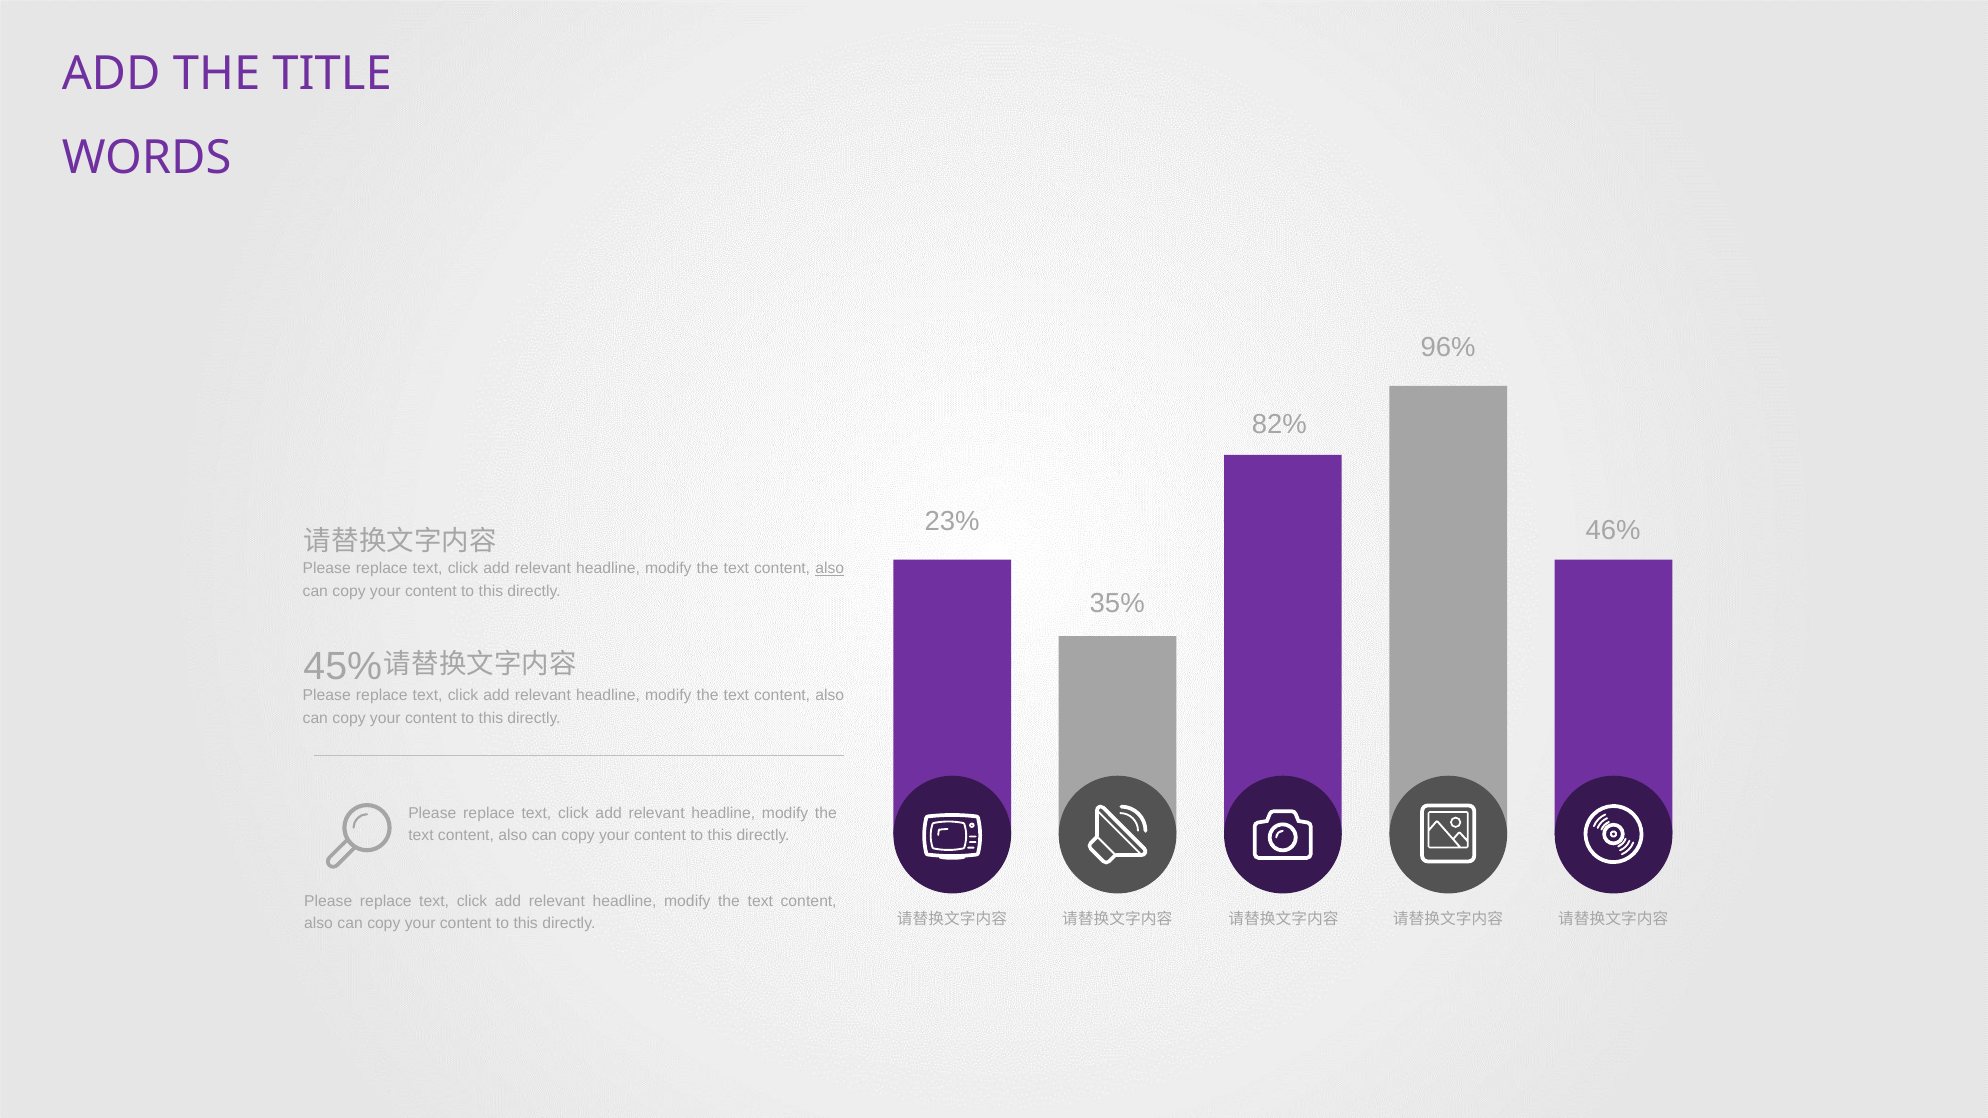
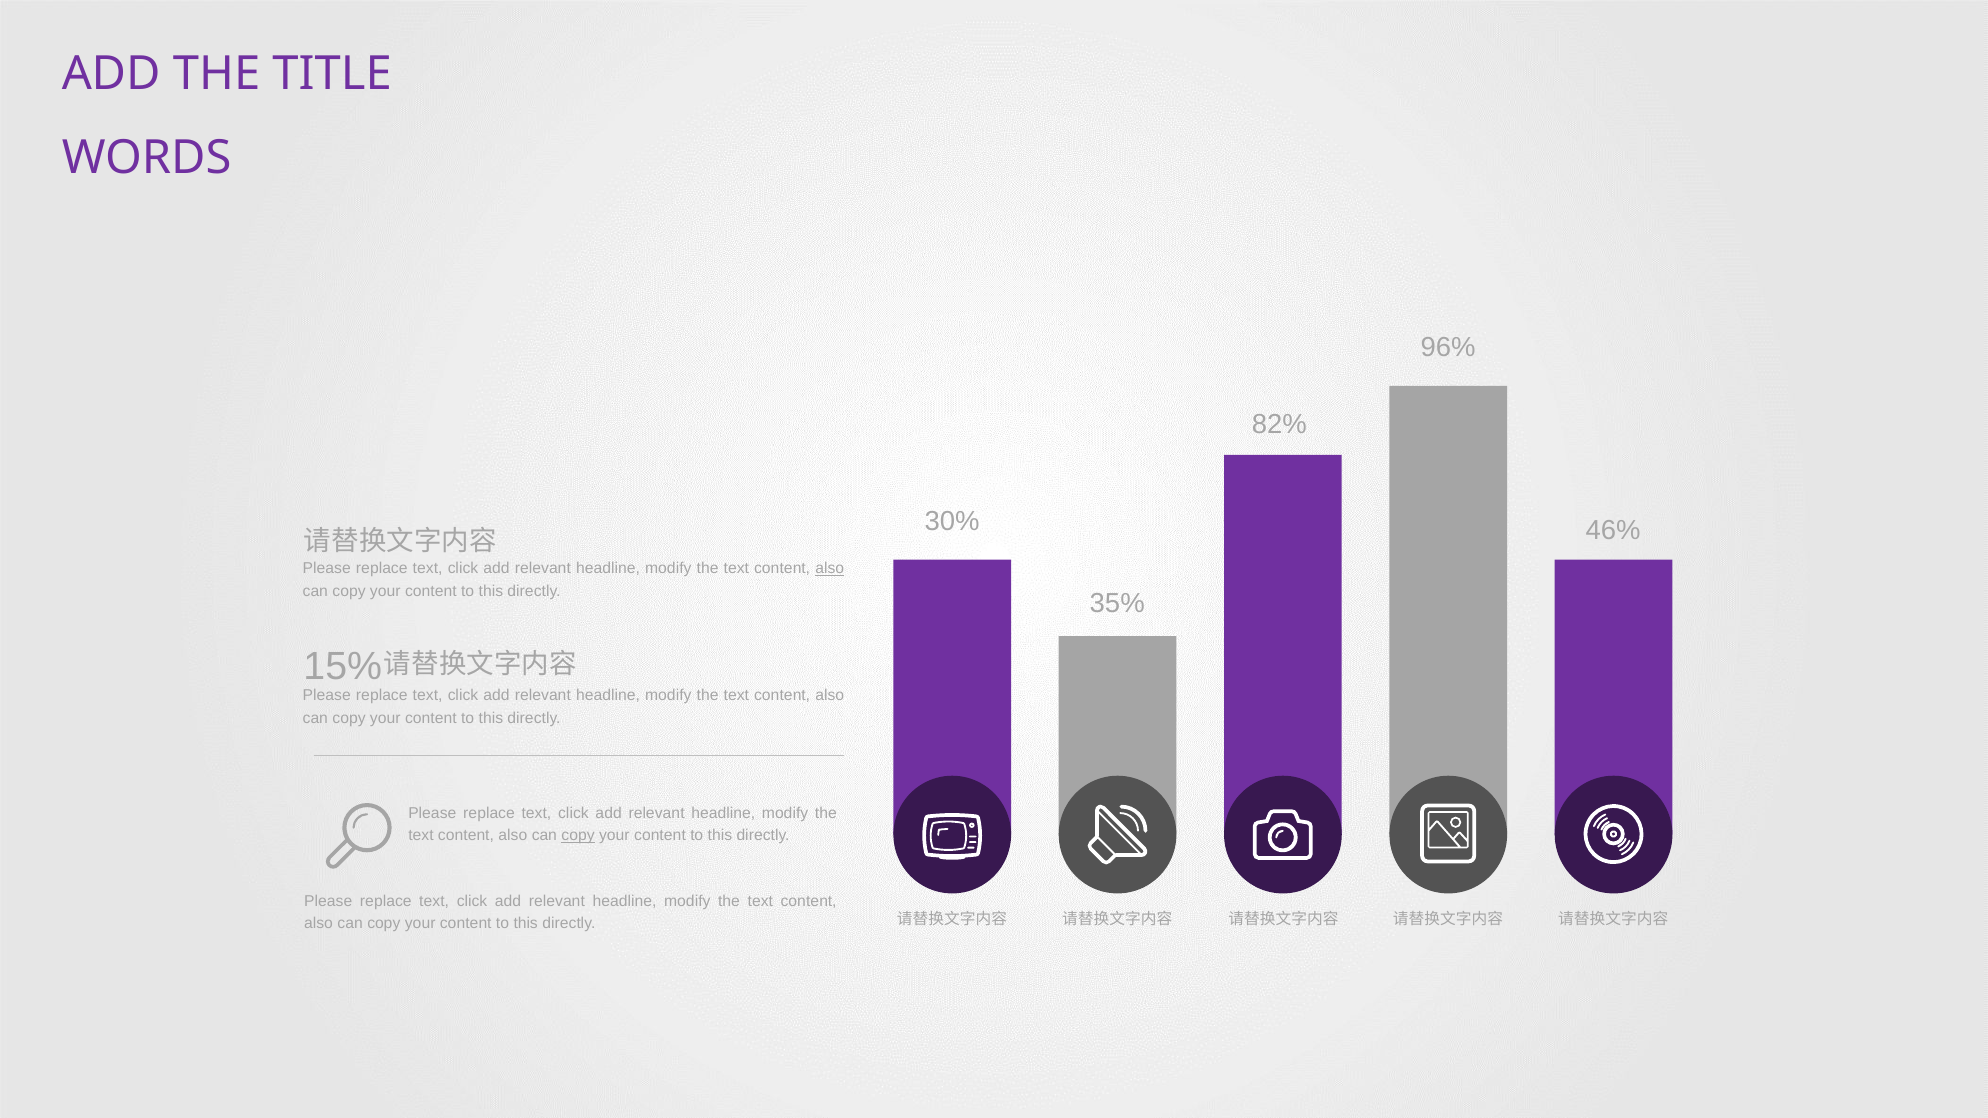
23%: 23% -> 30%
45%: 45% -> 15%
copy at (578, 836) underline: none -> present
